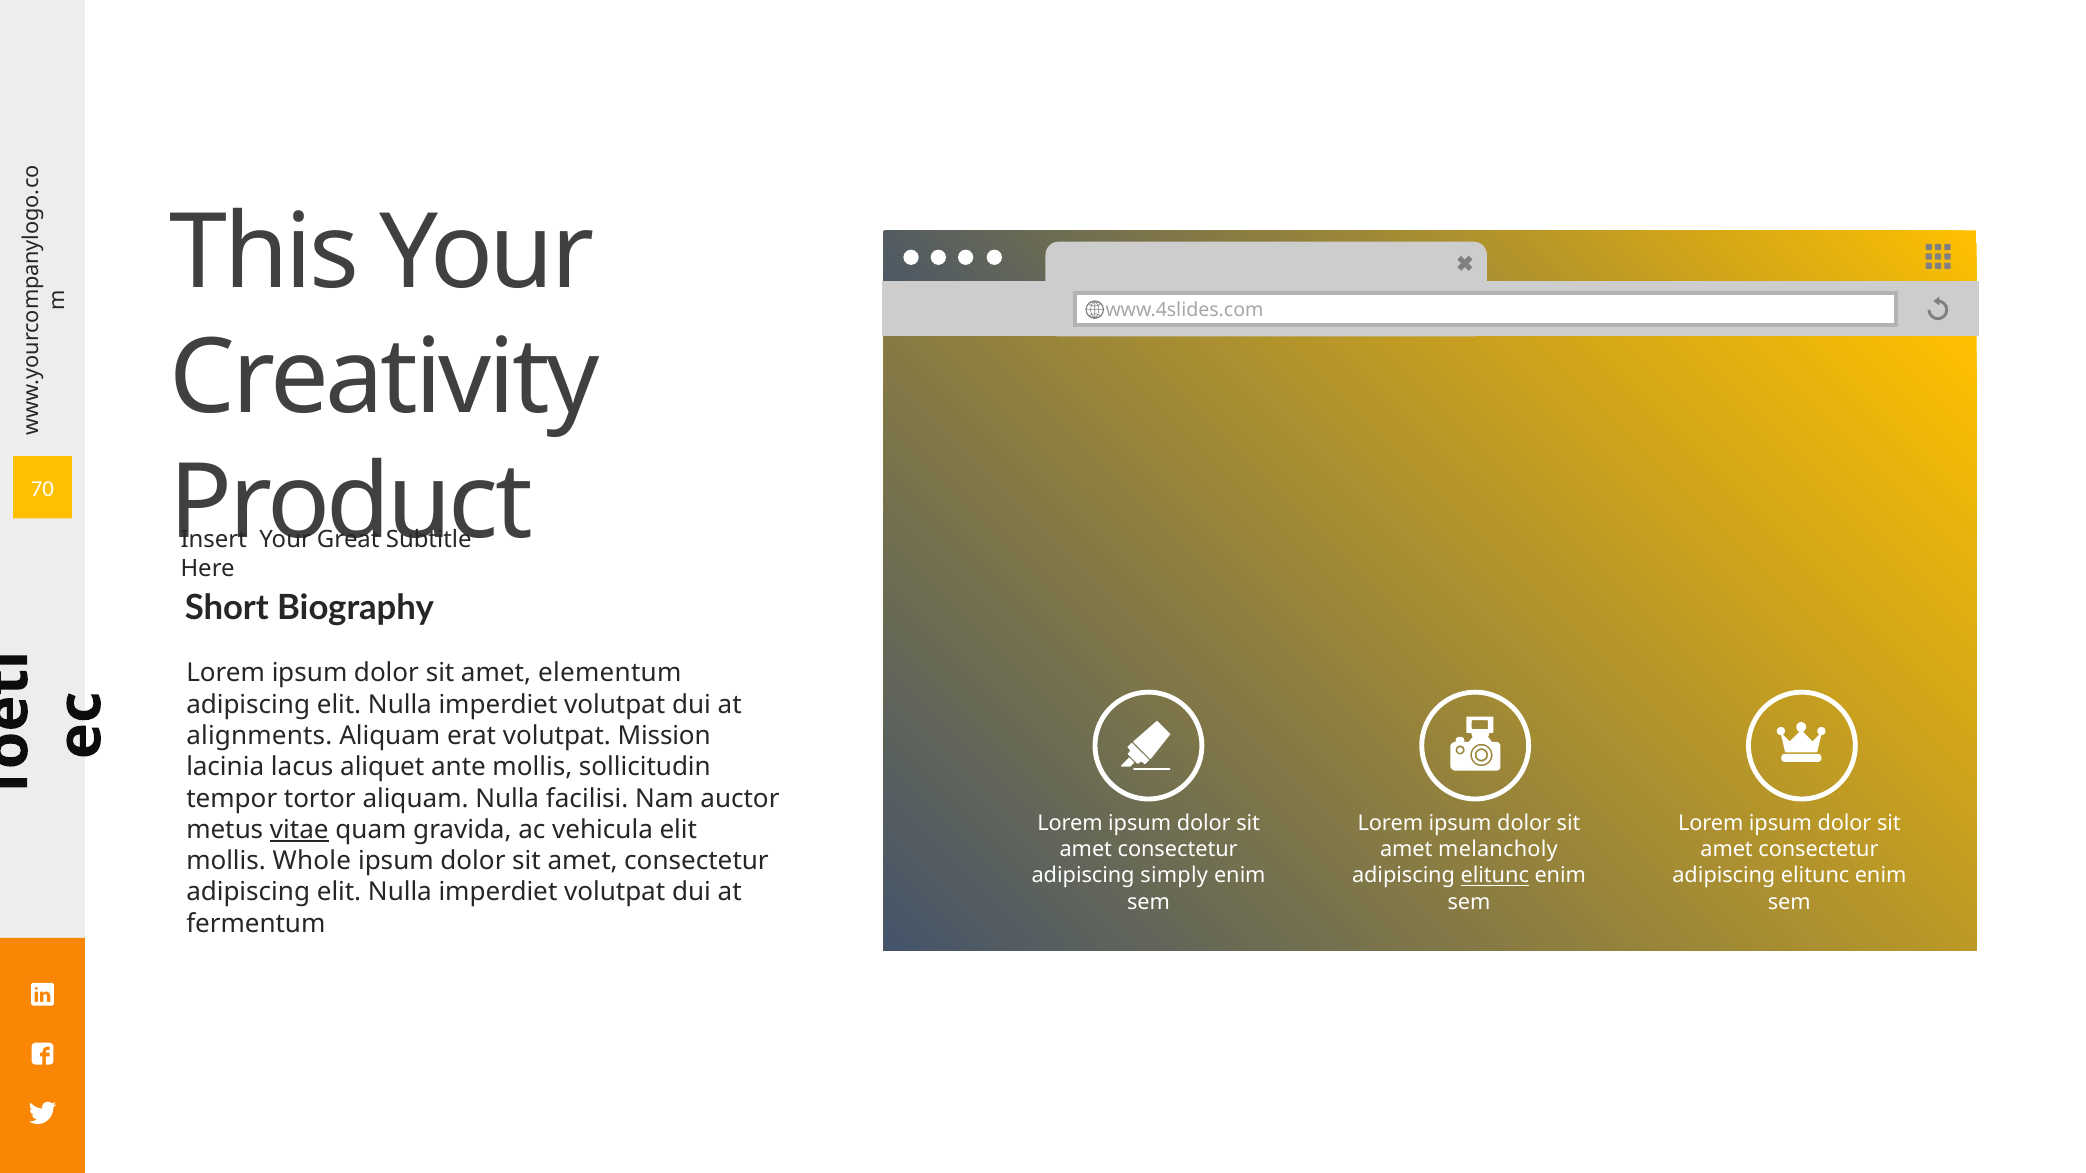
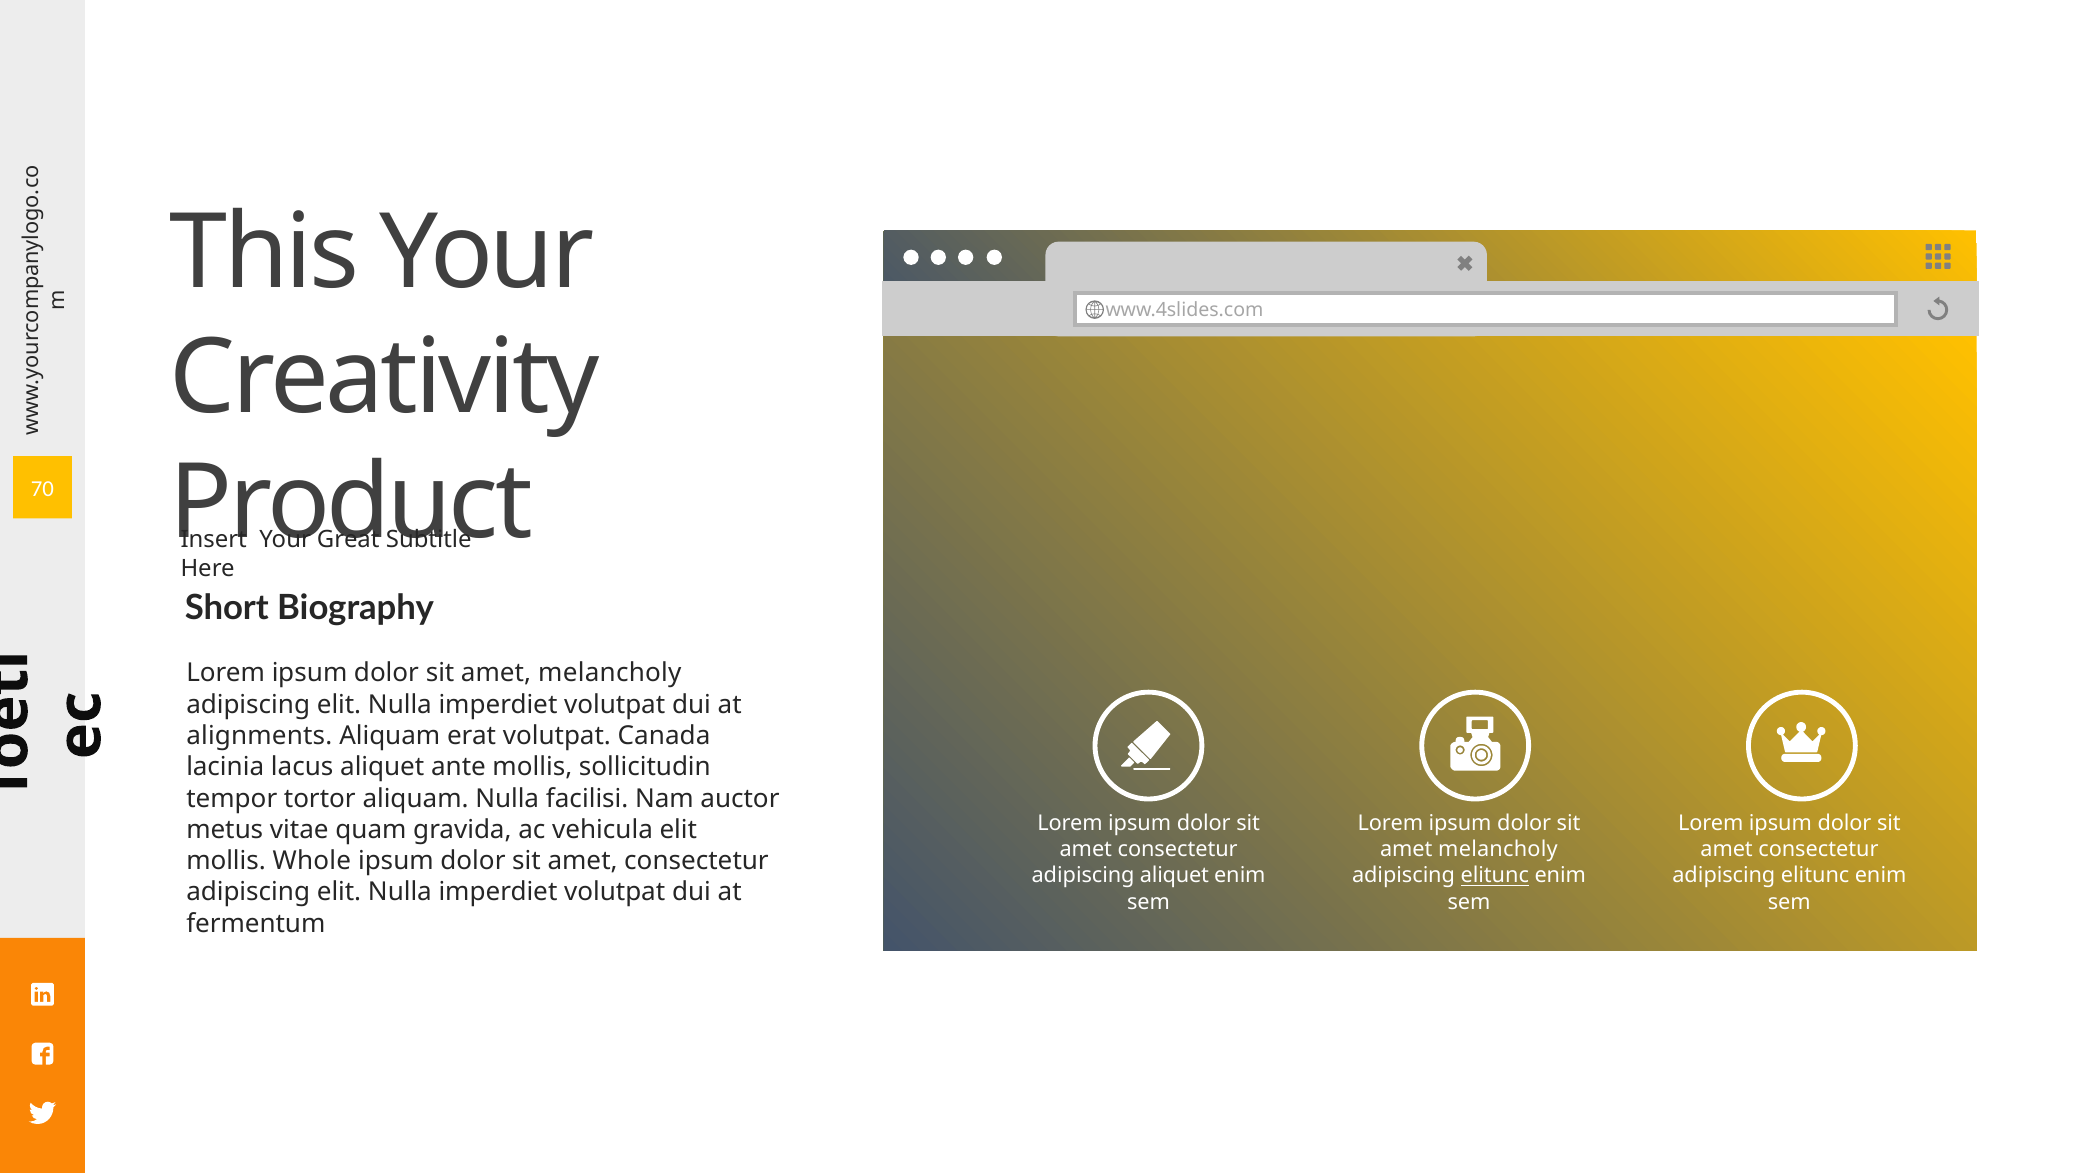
elementum at (610, 673): elementum -> melancholy
Mission: Mission -> Canada
vitae underline: present -> none
adipiscing simply: simply -> aliquet
